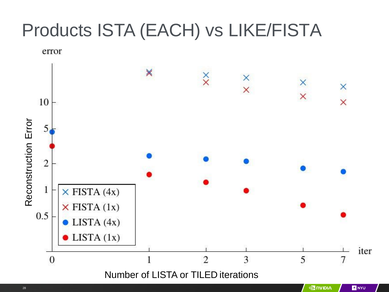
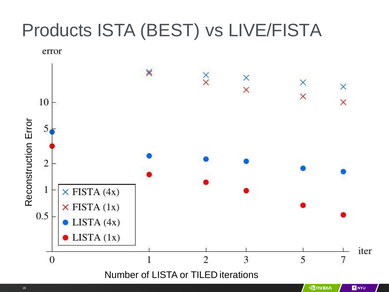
EACH: EACH -> BEST
LIKE/FISTA: LIKE/FISTA -> LIVE/FISTA
